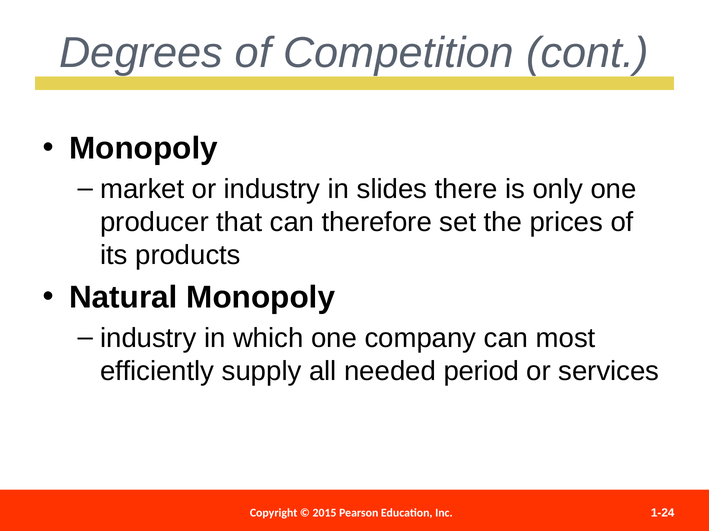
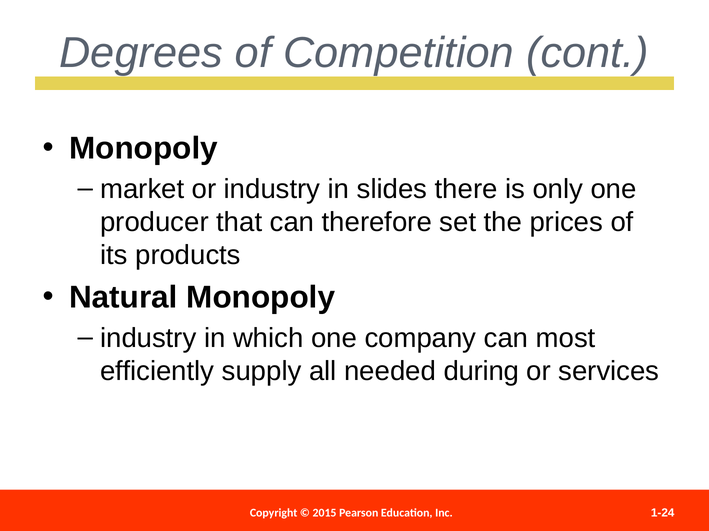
period: period -> during
